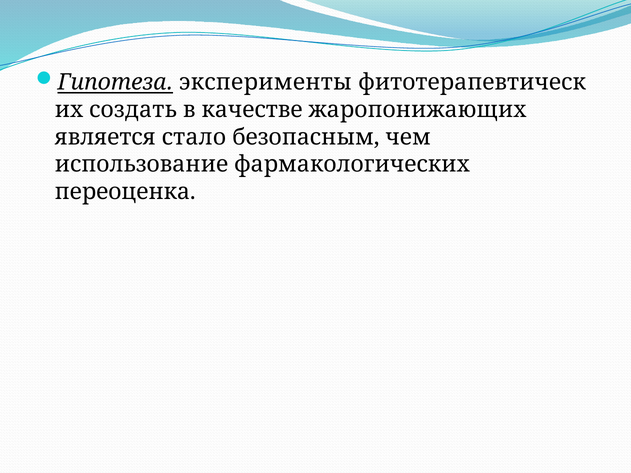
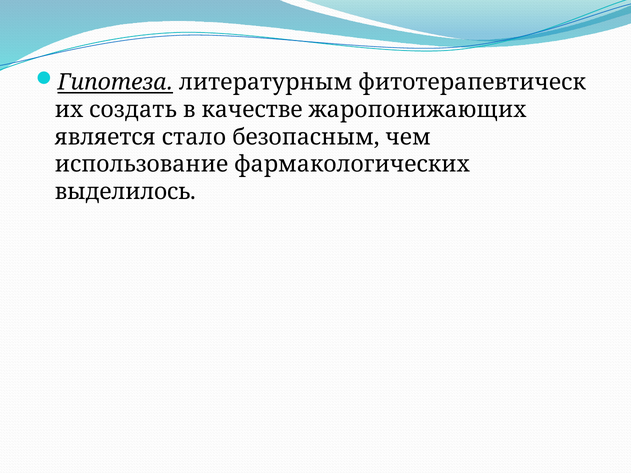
эксперименты: эксперименты -> литературным
переоценка: переоценка -> выделилось
